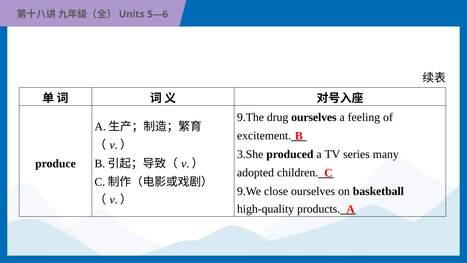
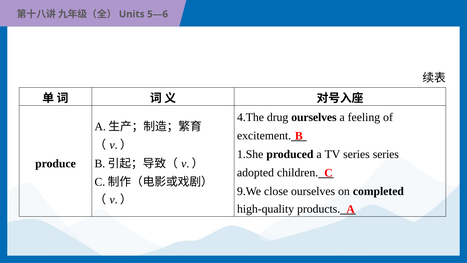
9.The: 9.The -> 4.The
3.She: 3.She -> 1.She
series many: many -> series
basketball: basketball -> completed
